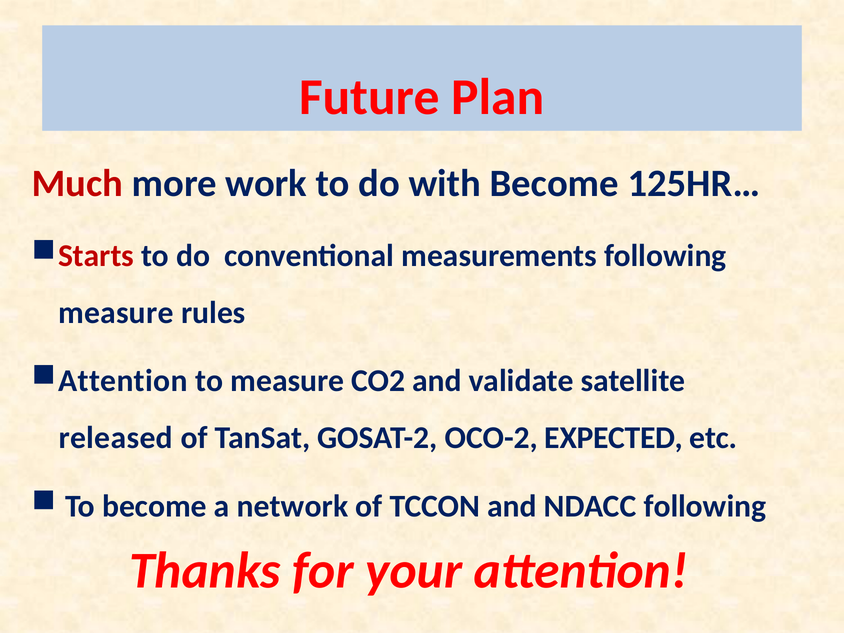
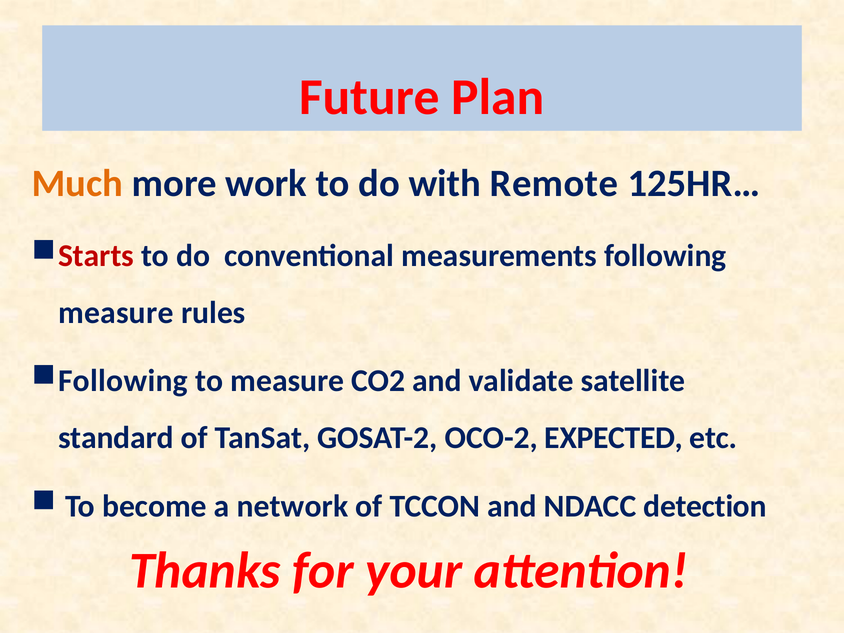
Much colour: red -> orange
with Become: Become -> Remote
Attention at (123, 381): Attention -> Following
released: released -> standard
NDACC following: following -> detection
